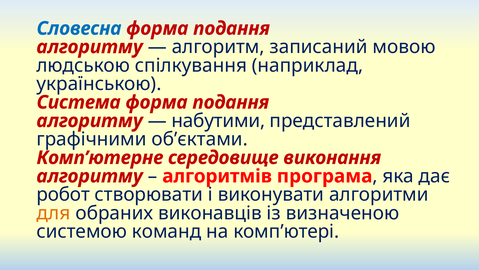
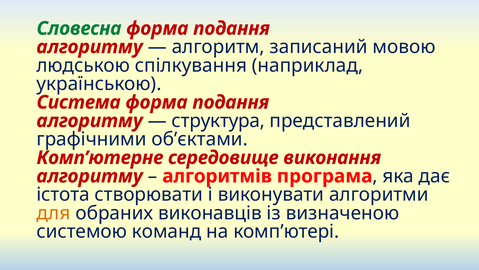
Словесна colour: blue -> green
набутими: набутими -> структура
робот: робот -> істота
